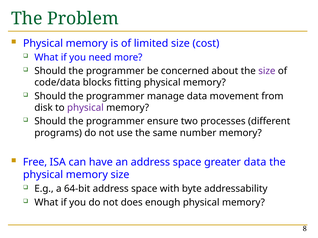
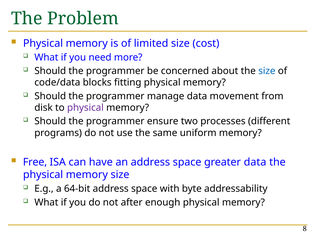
size at (267, 71) colour: purple -> blue
number: number -> uniform
does: does -> after
